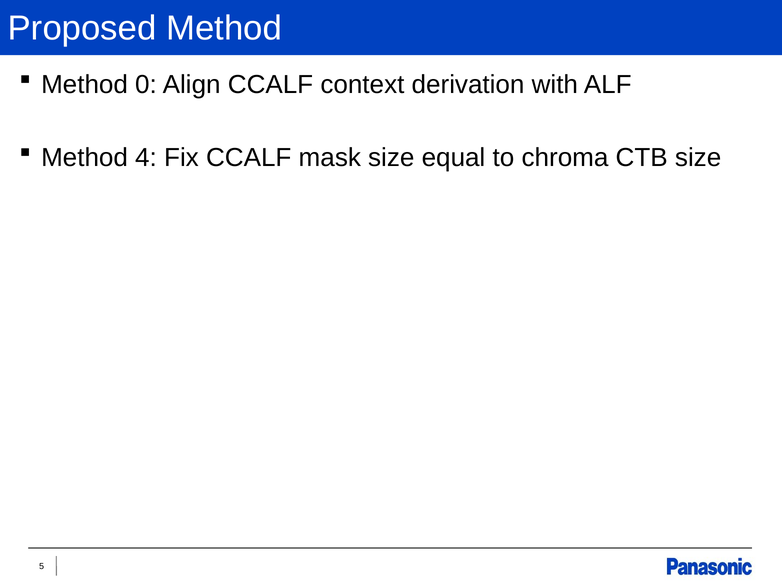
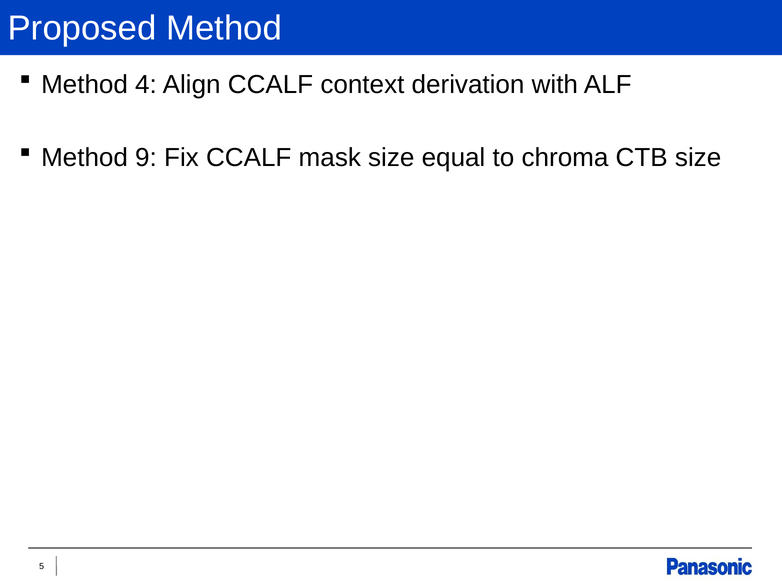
0: 0 -> 4
4: 4 -> 9
